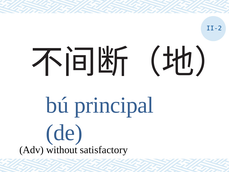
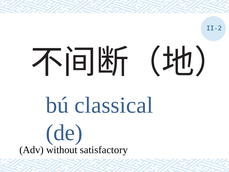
principal: principal -> classical
